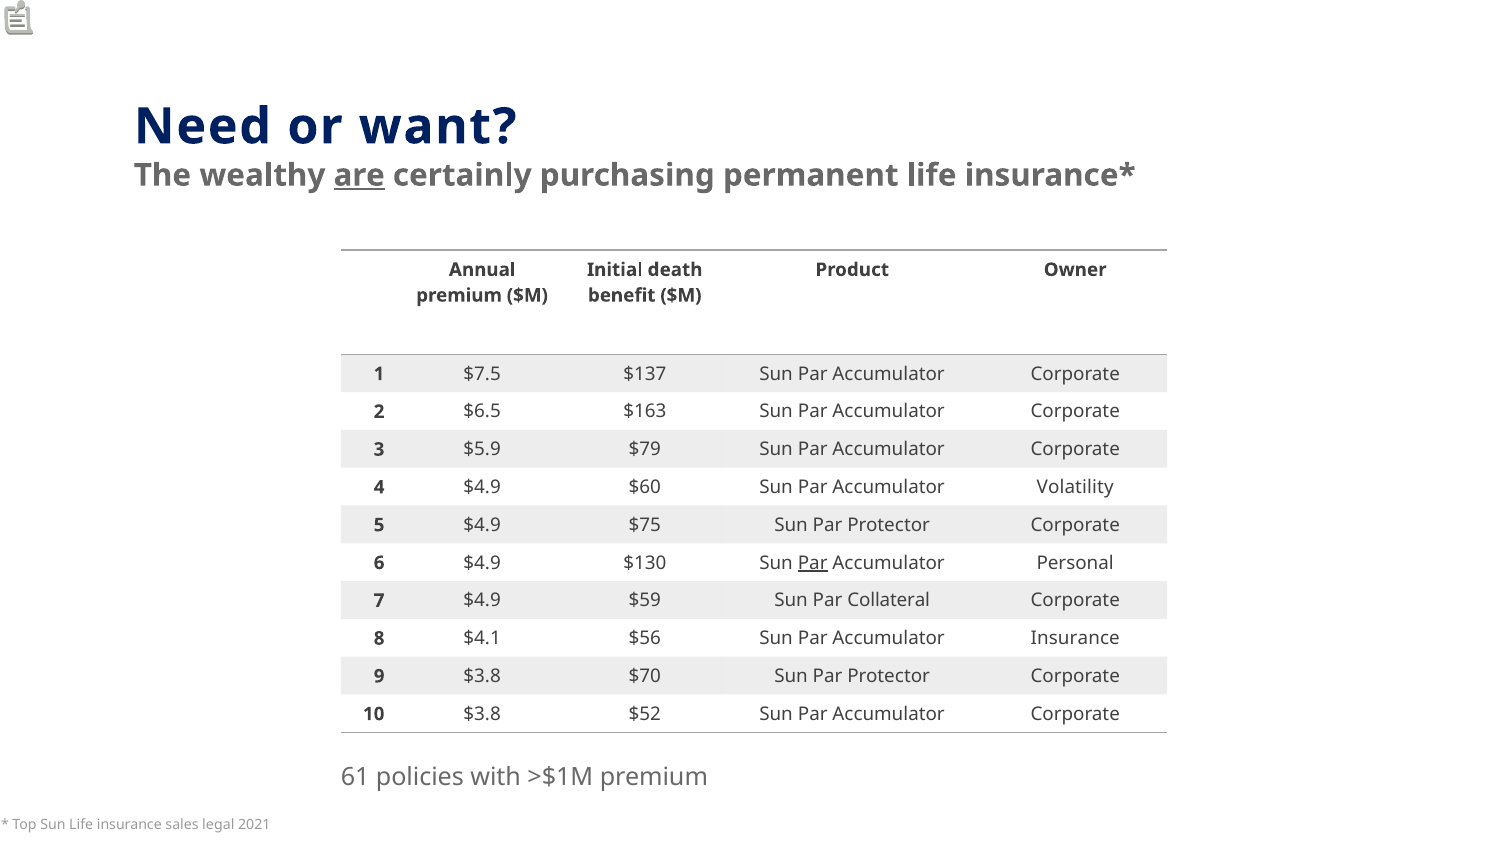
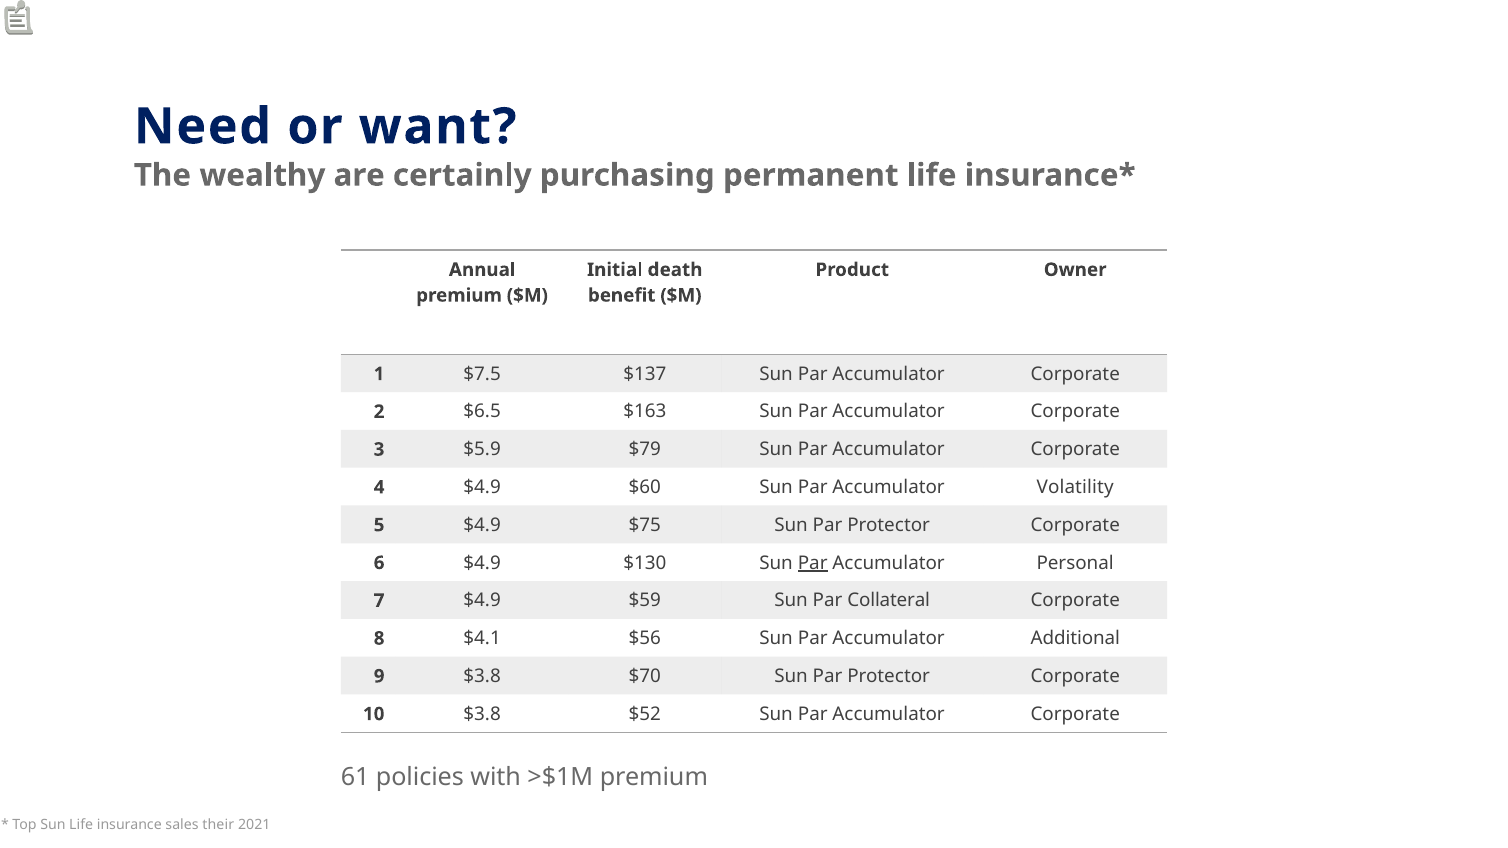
are underline: present -> none
Accumulator Insurance: Insurance -> Additional
legal: legal -> their
